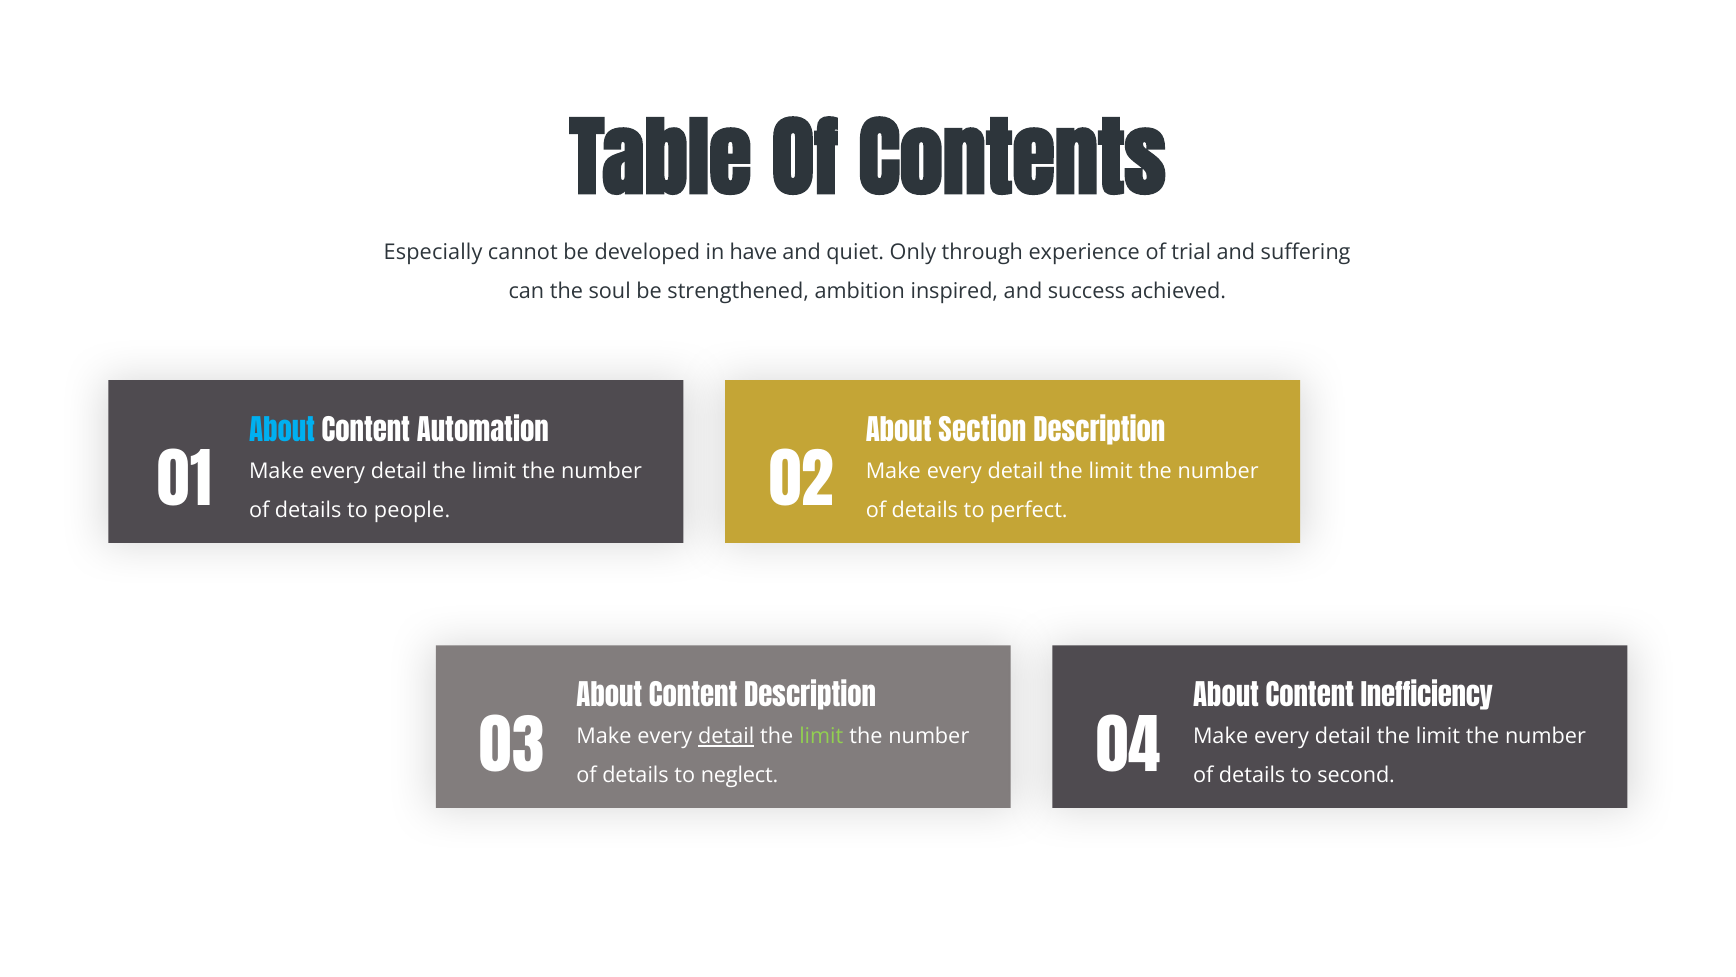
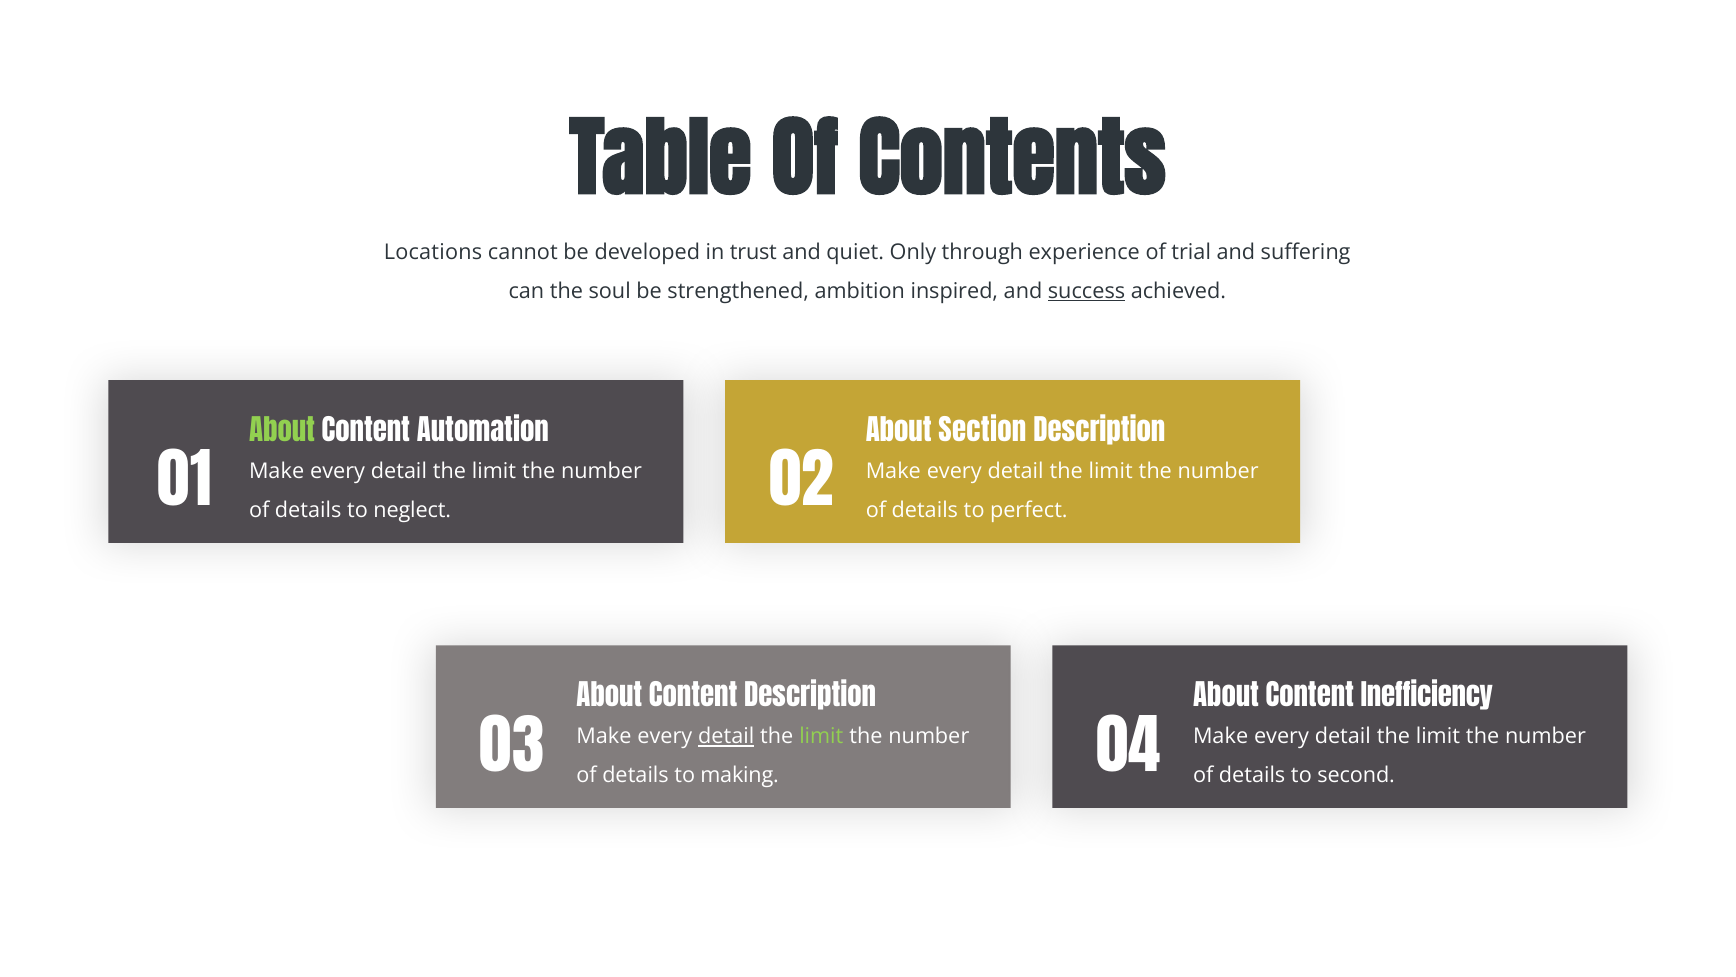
Especially: Especially -> Locations
have: have -> trust
success underline: none -> present
About at (282, 432) colour: light blue -> light green
people: people -> neglect
neglect: neglect -> making
